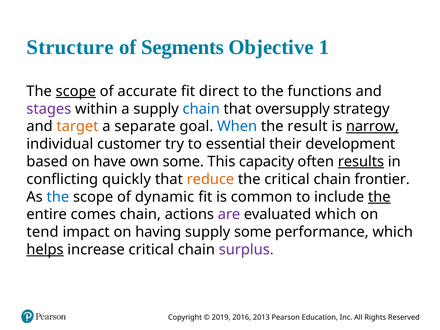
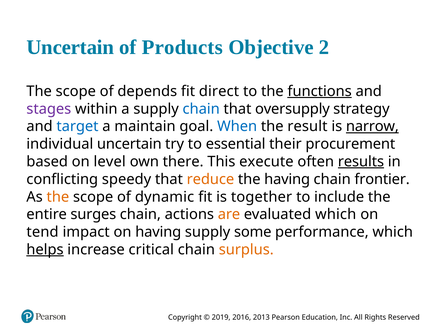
Structure at (70, 47): Structure -> Uncertain
Segments: Segments -> Products
1: 1 -> 2
scope at (76, 91) underline: present -> none
accurate: accurate -> depends
functions underline: none -> present
target colour: orange -> blue
separate: separate -> maintain
individual customer: customer -> uncertain
development: development -> procurement
have: have -> level
own some: some -> there
capacity: capacity -> execute
quickly: quickly -> speedy
the critical: critical -> having
the at (58, 197) colour: blue -> orange
common: common -> together
the at (379, 197) underline: present -> none
comes: comes -> surges
are colour: purple -> orange
surplus colour: purple -> orange
